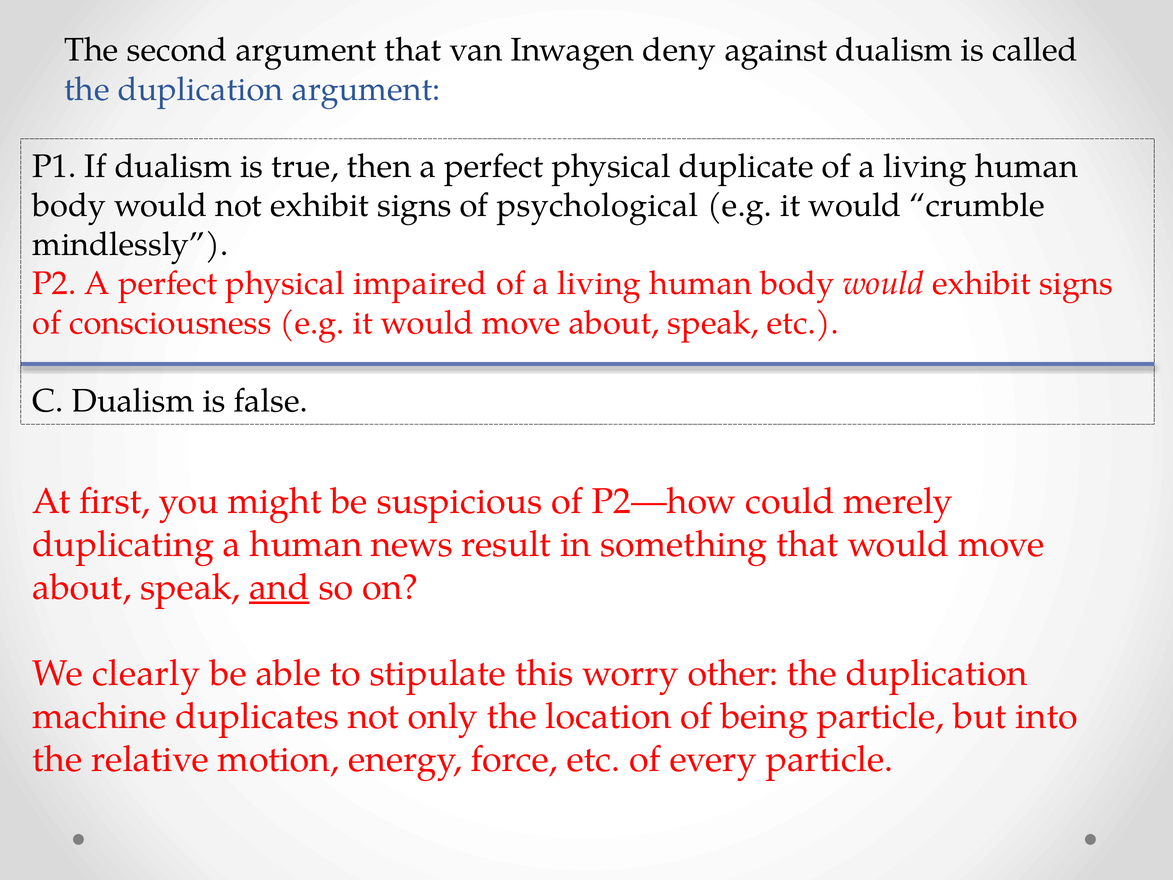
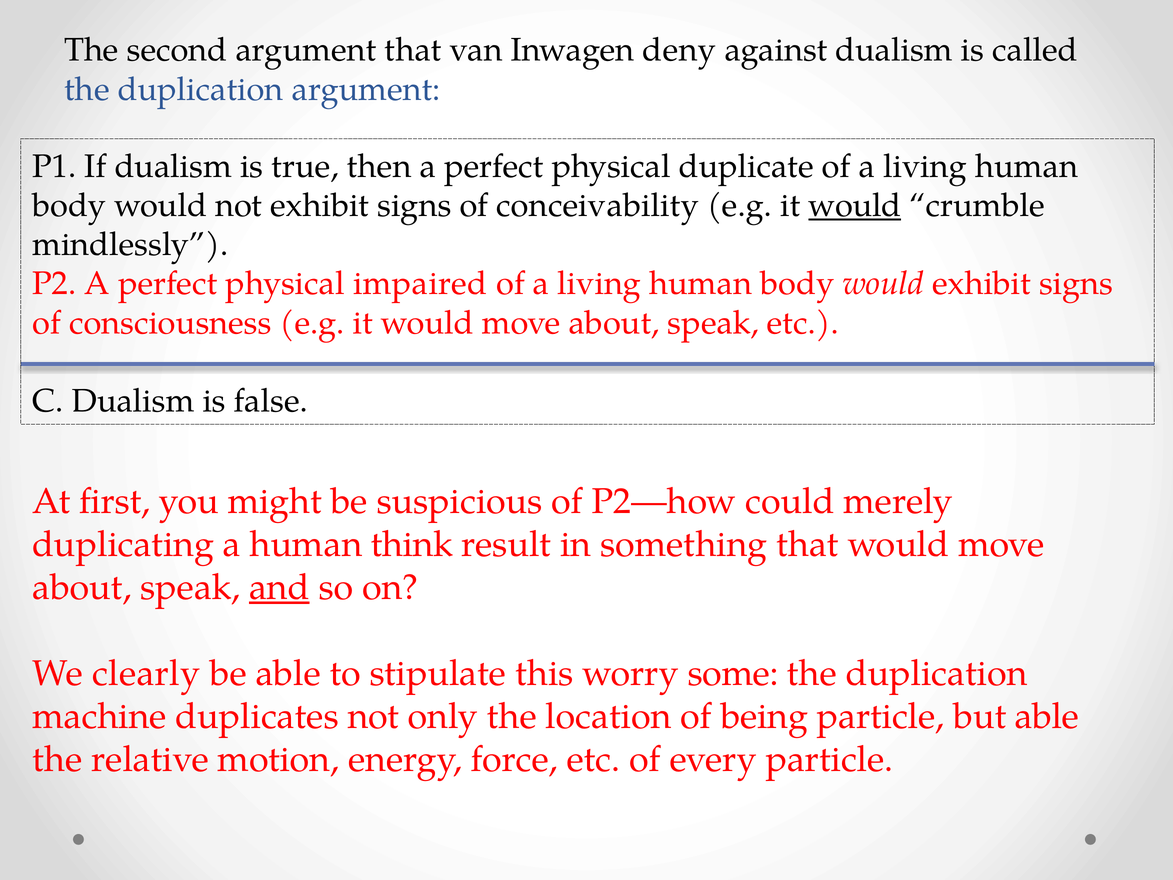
psychological: psychological -> conceivability
would at (855, 205) underline: none -> present
news: news -> think
other: other -> some
but into: into -> able
